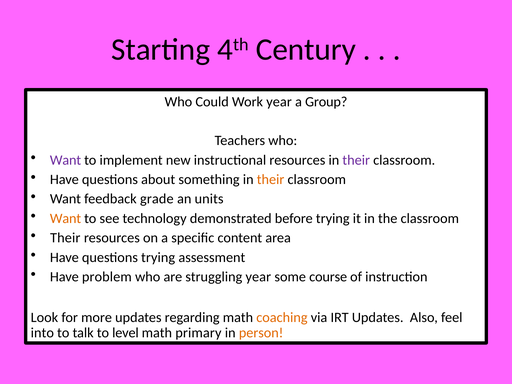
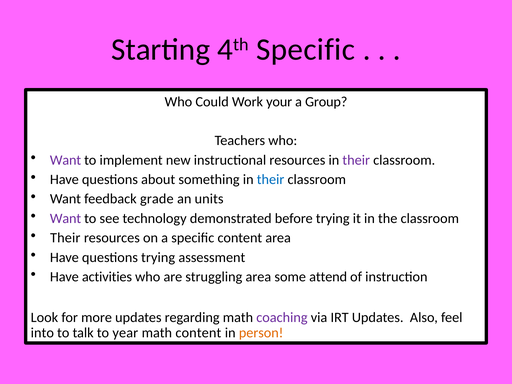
4th Century: Century -> Specific
Work year: year -> your
their at (271, 180) colour: orange -> blue
Want at (66, 218) colour: orange -> purple
problem: problem -> activities
struggling year: year -> area
course: course -> attend
coaching colour: orange -> purple
level: level -> year
math primary: primary -> content
